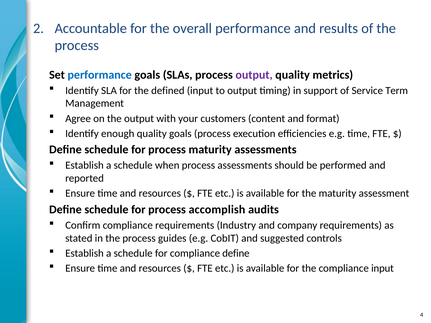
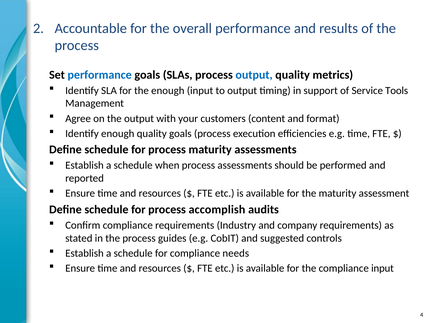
output at (254, 75) colour: purple -> blue
the defined: defined -> enough
Term: Term -> Tools
compliance define: define -> needs
